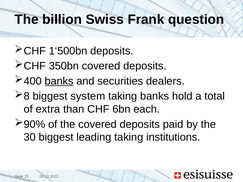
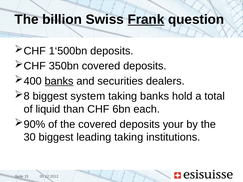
Frank underline: none -> present
extra: extra -> liquid
paid: paid -> your
